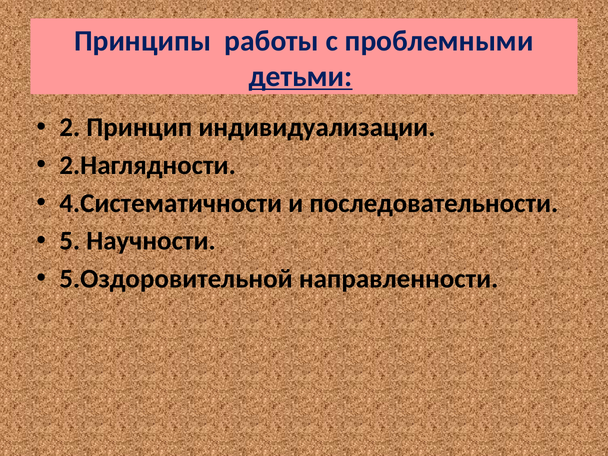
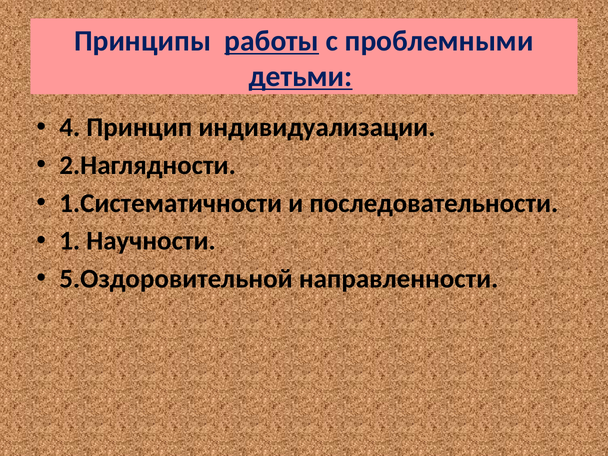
работы underline: none -> present
2: 2 -> 4
4.Систематичности: 4.Систематичности -> 1.Систематичности
5: 5 -> 1
